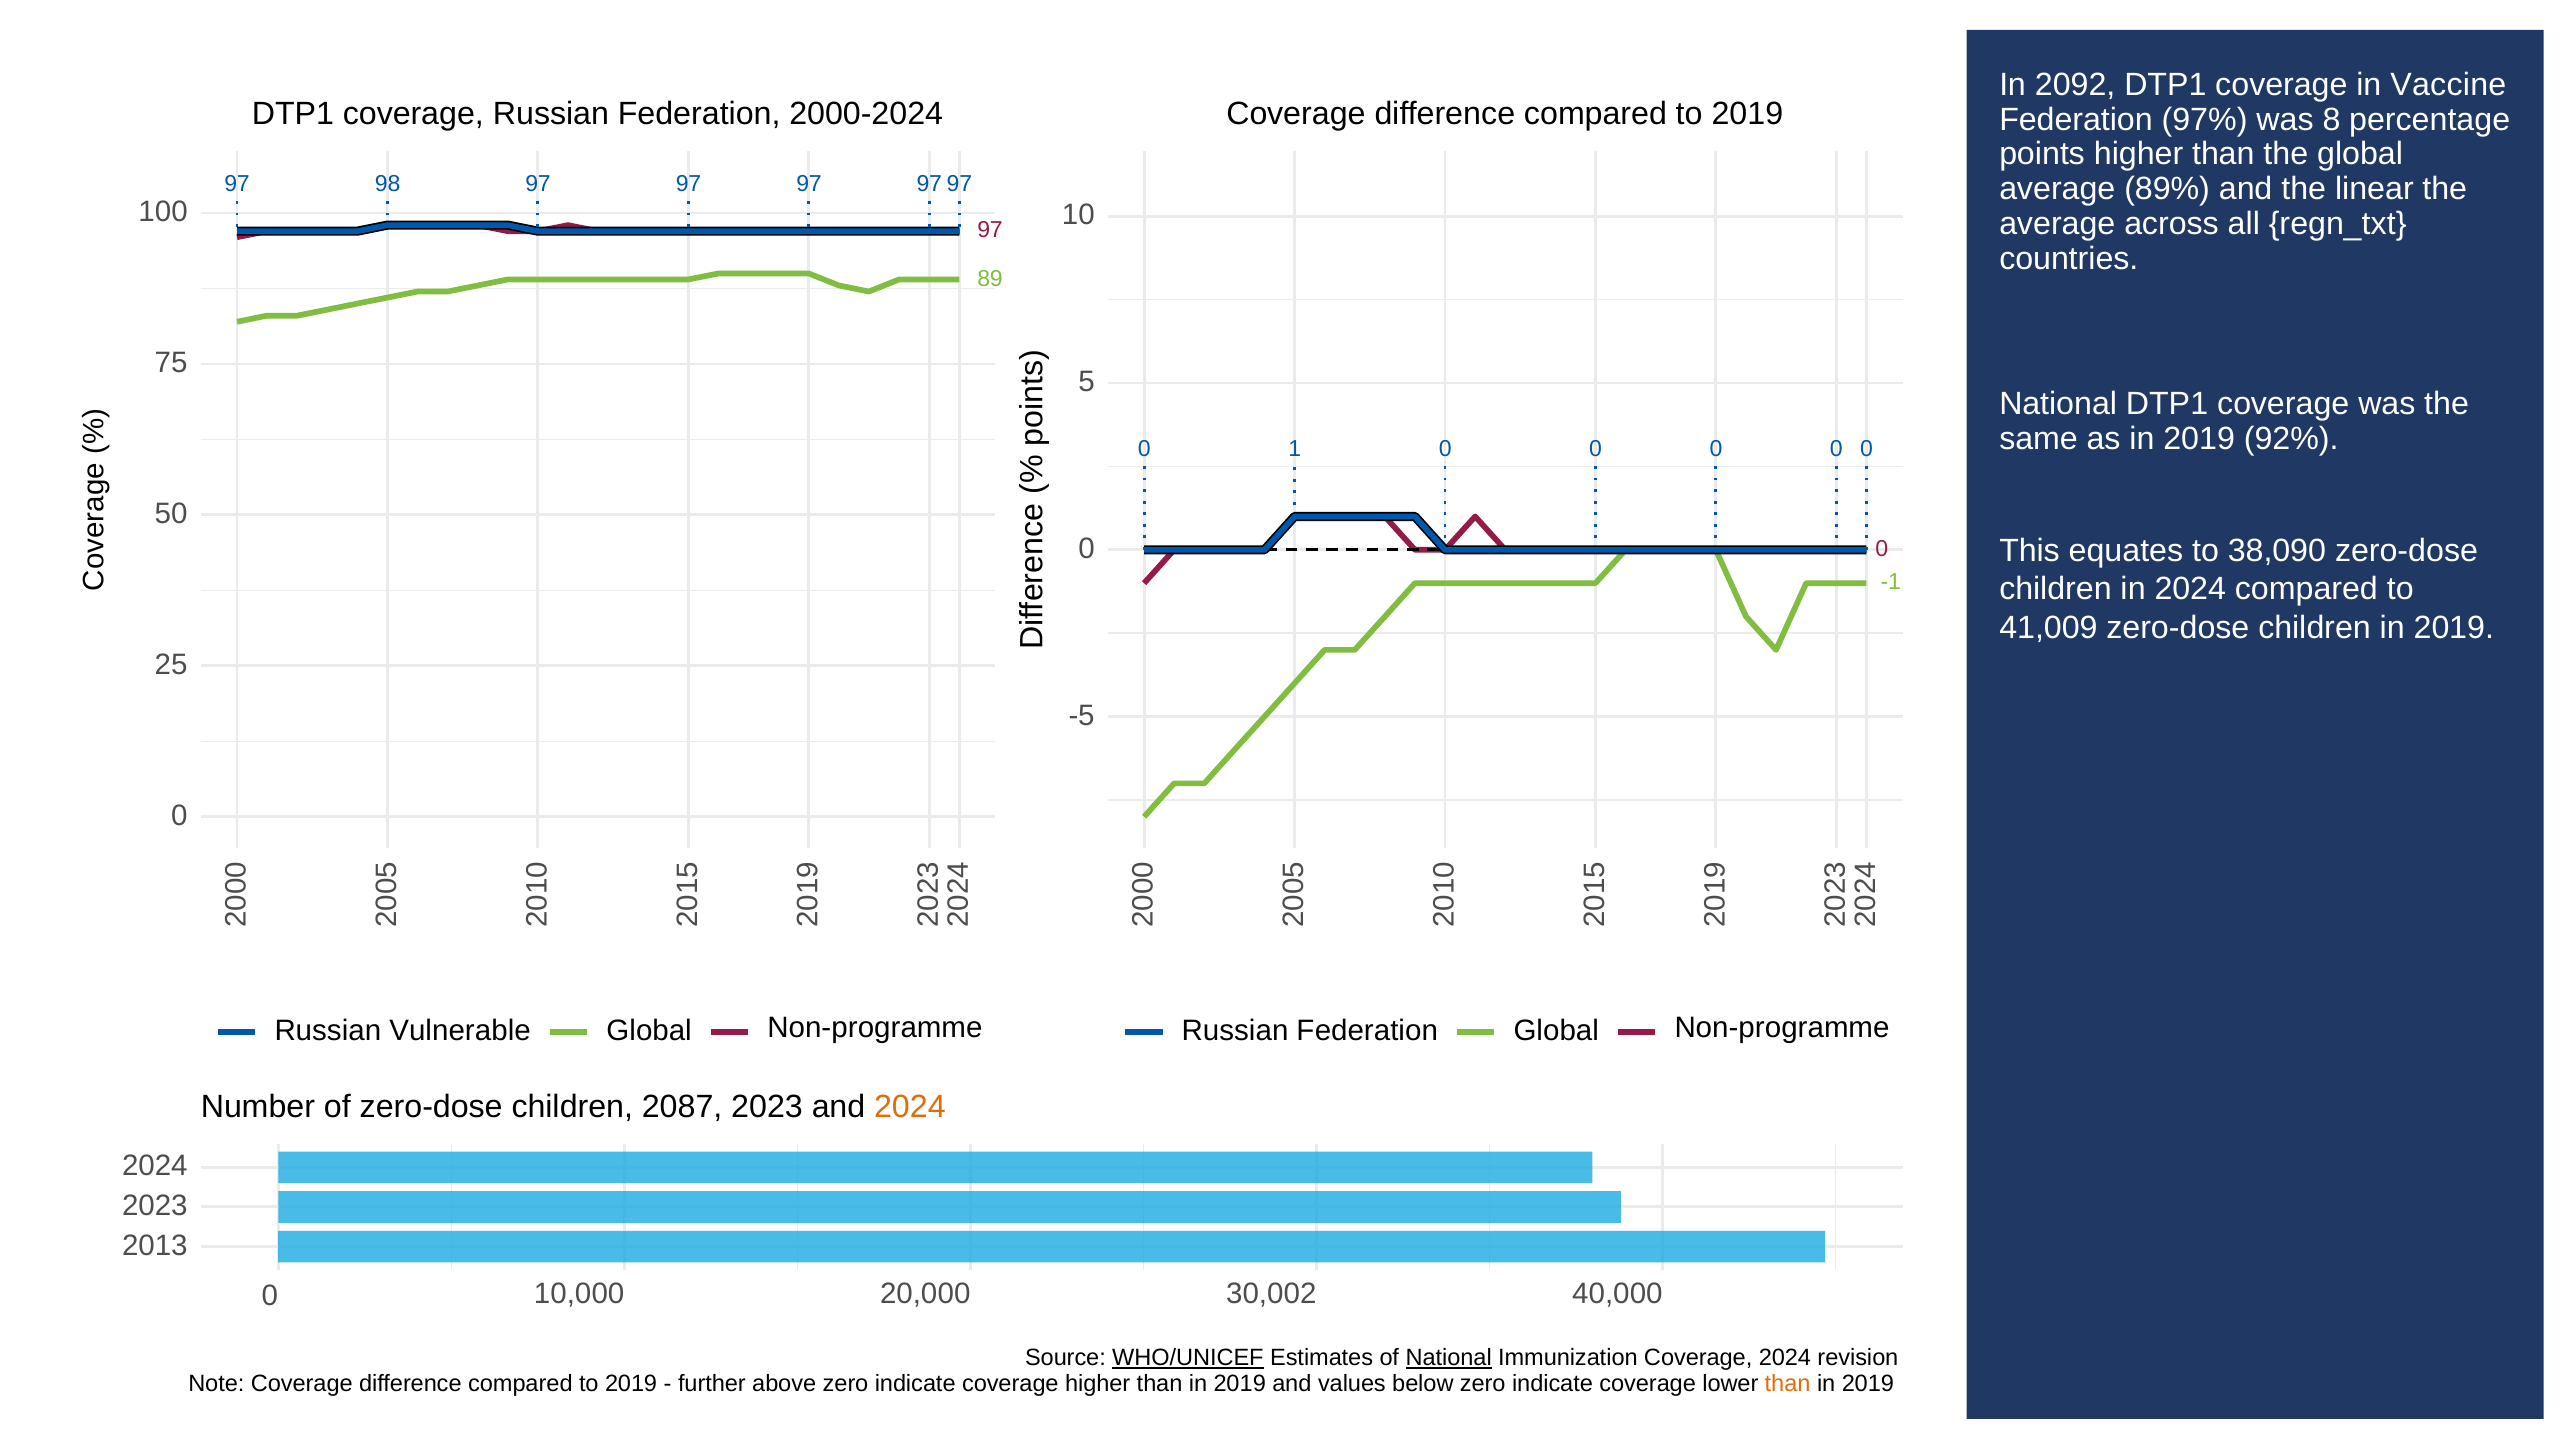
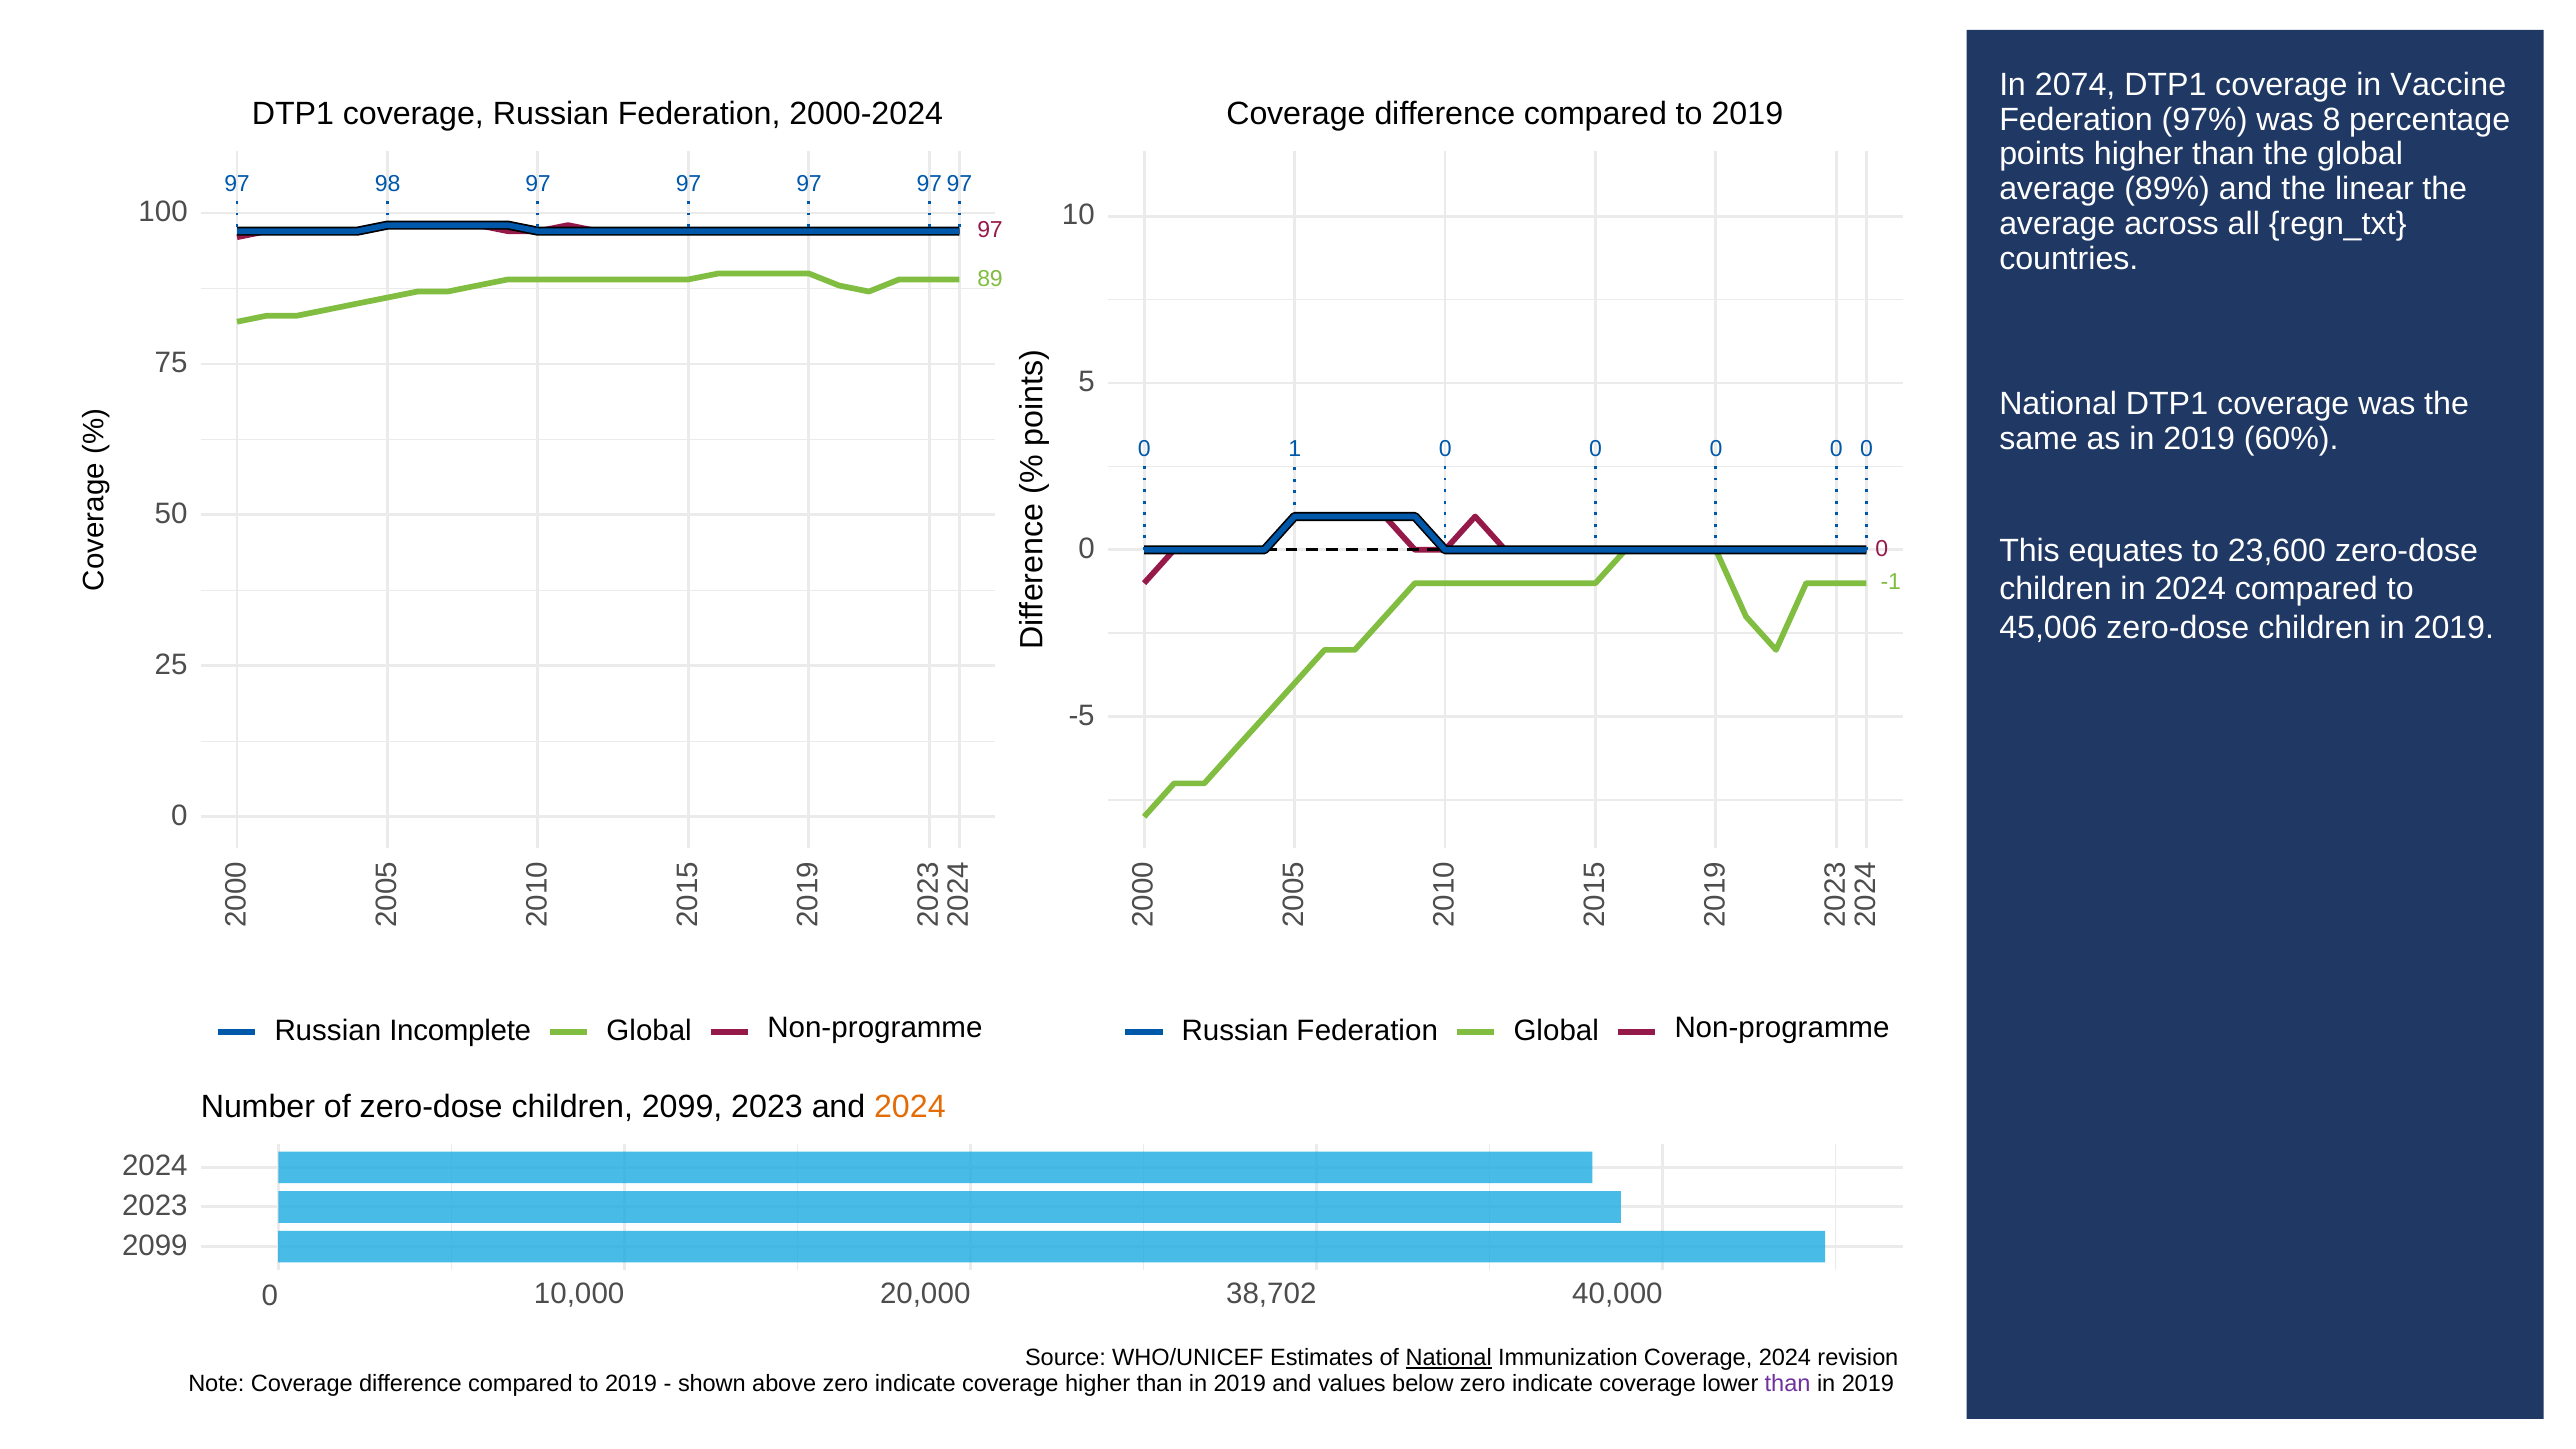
2092: 2092 -> 2074
92%: 92% -> 60%
38,090: 38,090 -> 23,600
41,009: 41,009 -> 45,006
Vulnerable: Vulnerable -> Incomplete
children 2087: 2087 -> 2099
2013 at (155, 1245): 2013 -> 2099
30,002: 30,002 -> 38,702
WHO/UNICEF underline: present -> none
further: further -> shown
than at (1788, 1383) colour: orange -> purple
